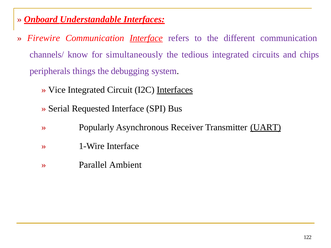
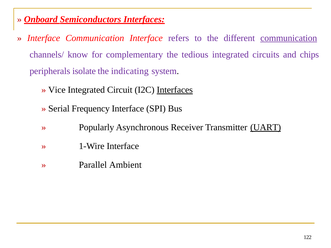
Understandable: Understandable -> Semiconductors
Firewire at (44, 38): Firewire -> Interface
Interface at (146, 38) underline: present -> none
communication at (289, 38) underline: none -> present
simultaneously: simultaneously -> complementary
things: things -> isolate
debugging: debugging -> indicating
Requested: Requested -> Frequency
